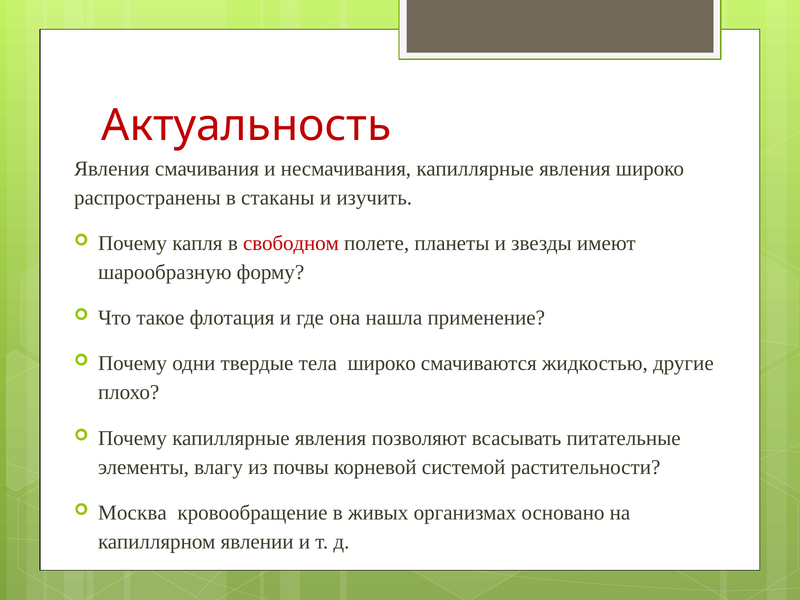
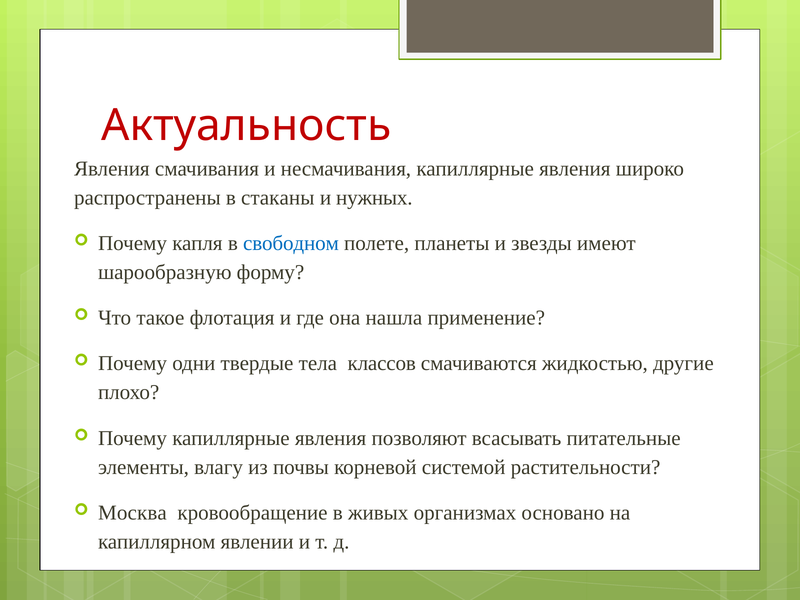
изучить: изучить -> нужных
свободном colour: red -> blue
тела широко: широко -> классов
